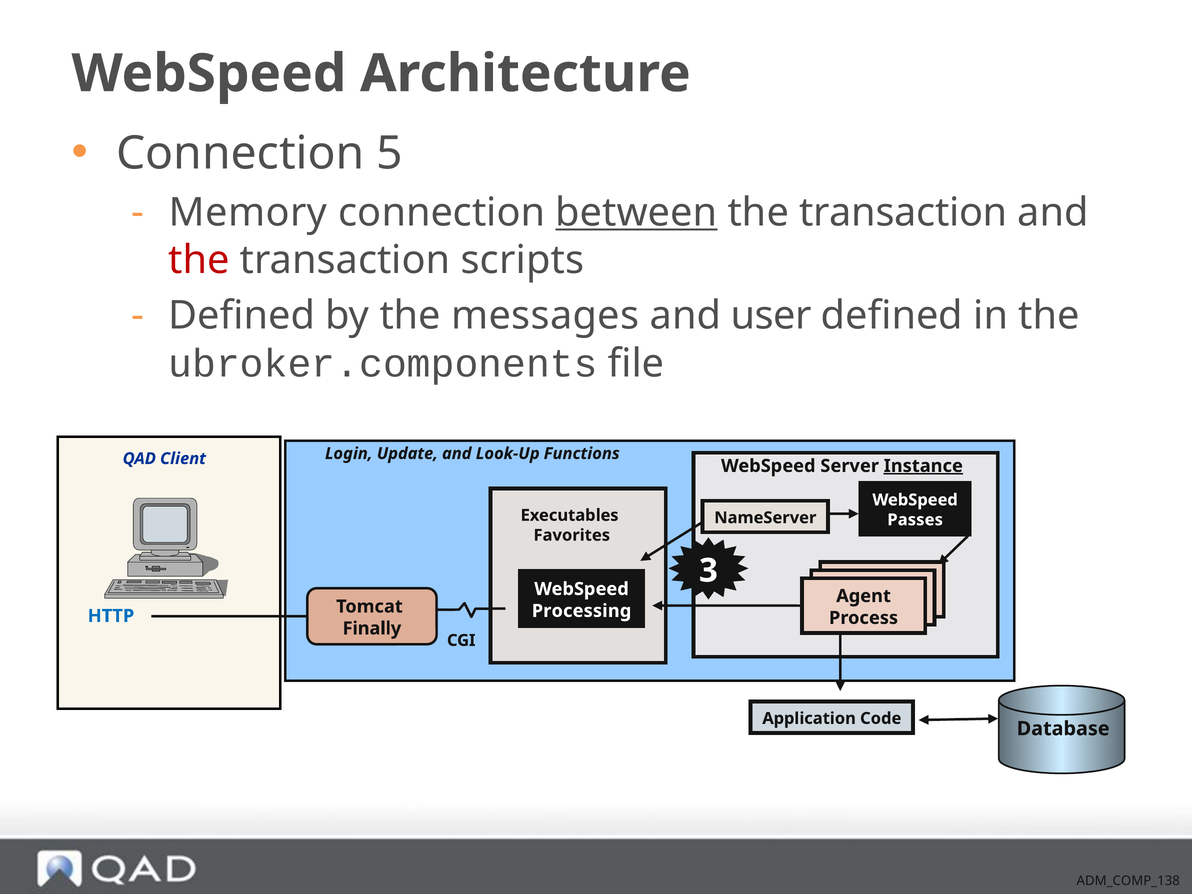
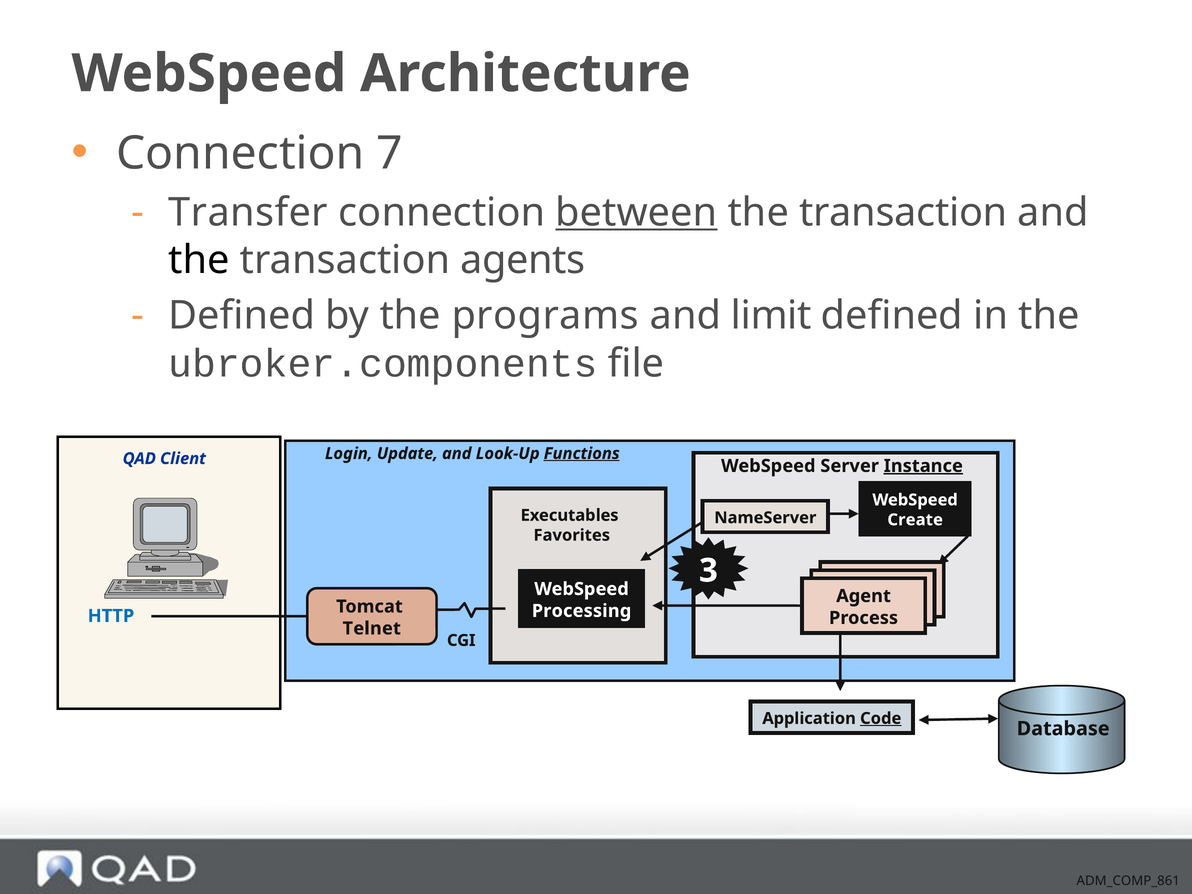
5: 5 -> 7
Memory: Memory -> Transfer
the at (199, 260) colour: red -> black
scripts: scripts -> agents
messages: messages -> programs
user: user -> limit
Functions underline: none -> present
Passes: Passes -> Create
Finally: Finally -> Telnet
Code underline: none -> present
ADM_COMP_138: ADM_COMP_138 -> ADM_COMP_861
